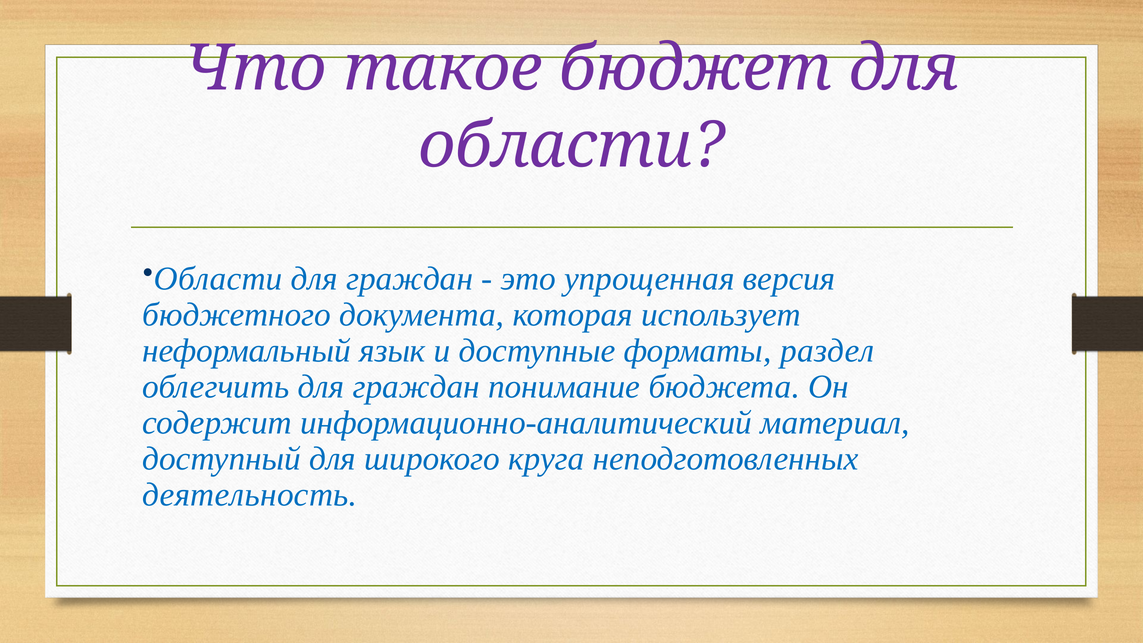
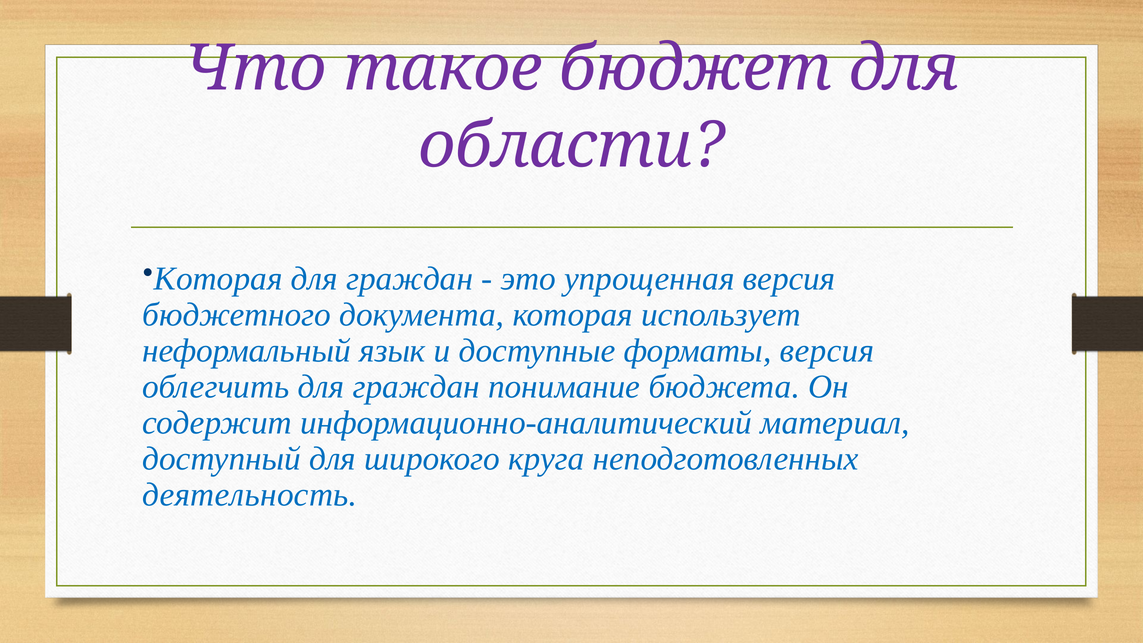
Области at (218, 279): Области -> Которая
форматы раздел: раздел -> версия
